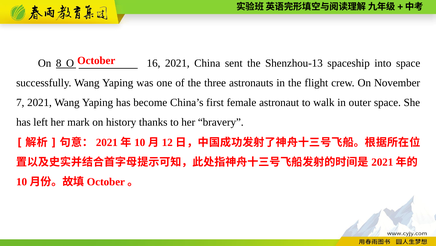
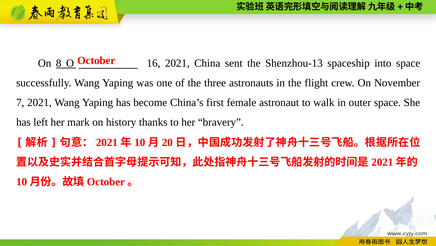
12: 12 -> 20
